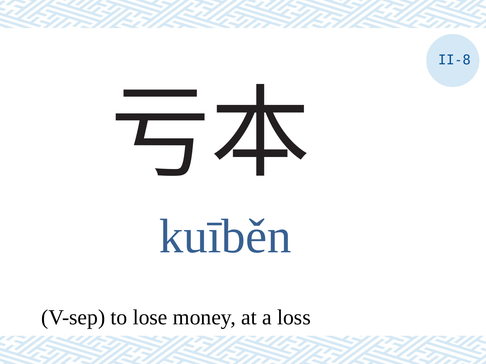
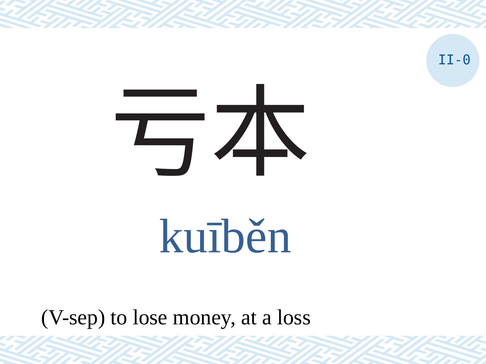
II-8: II-8 -> II-0
